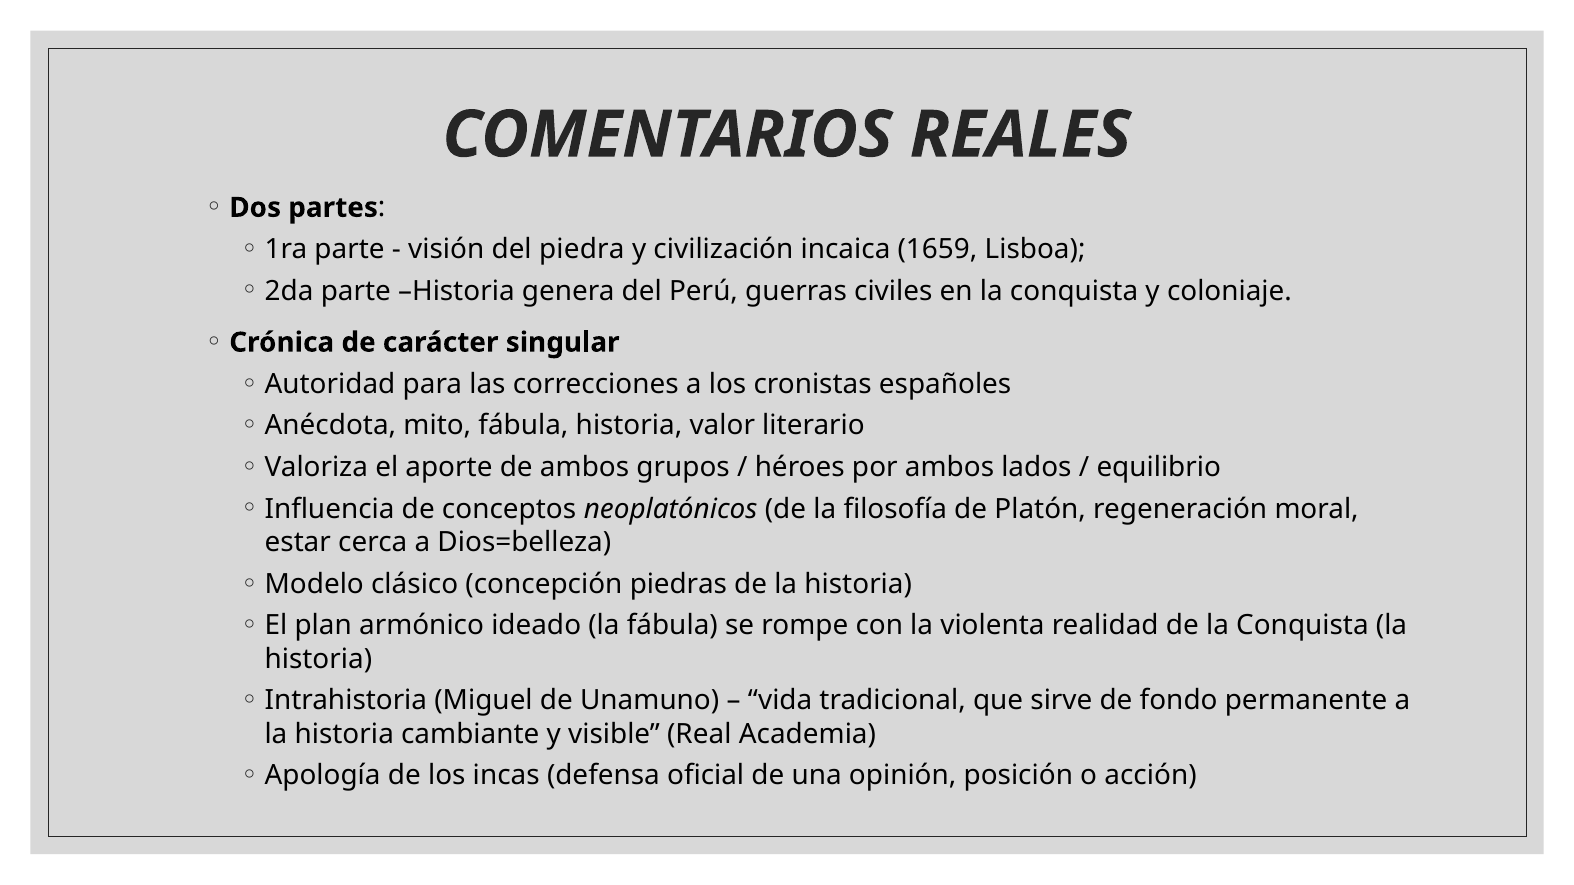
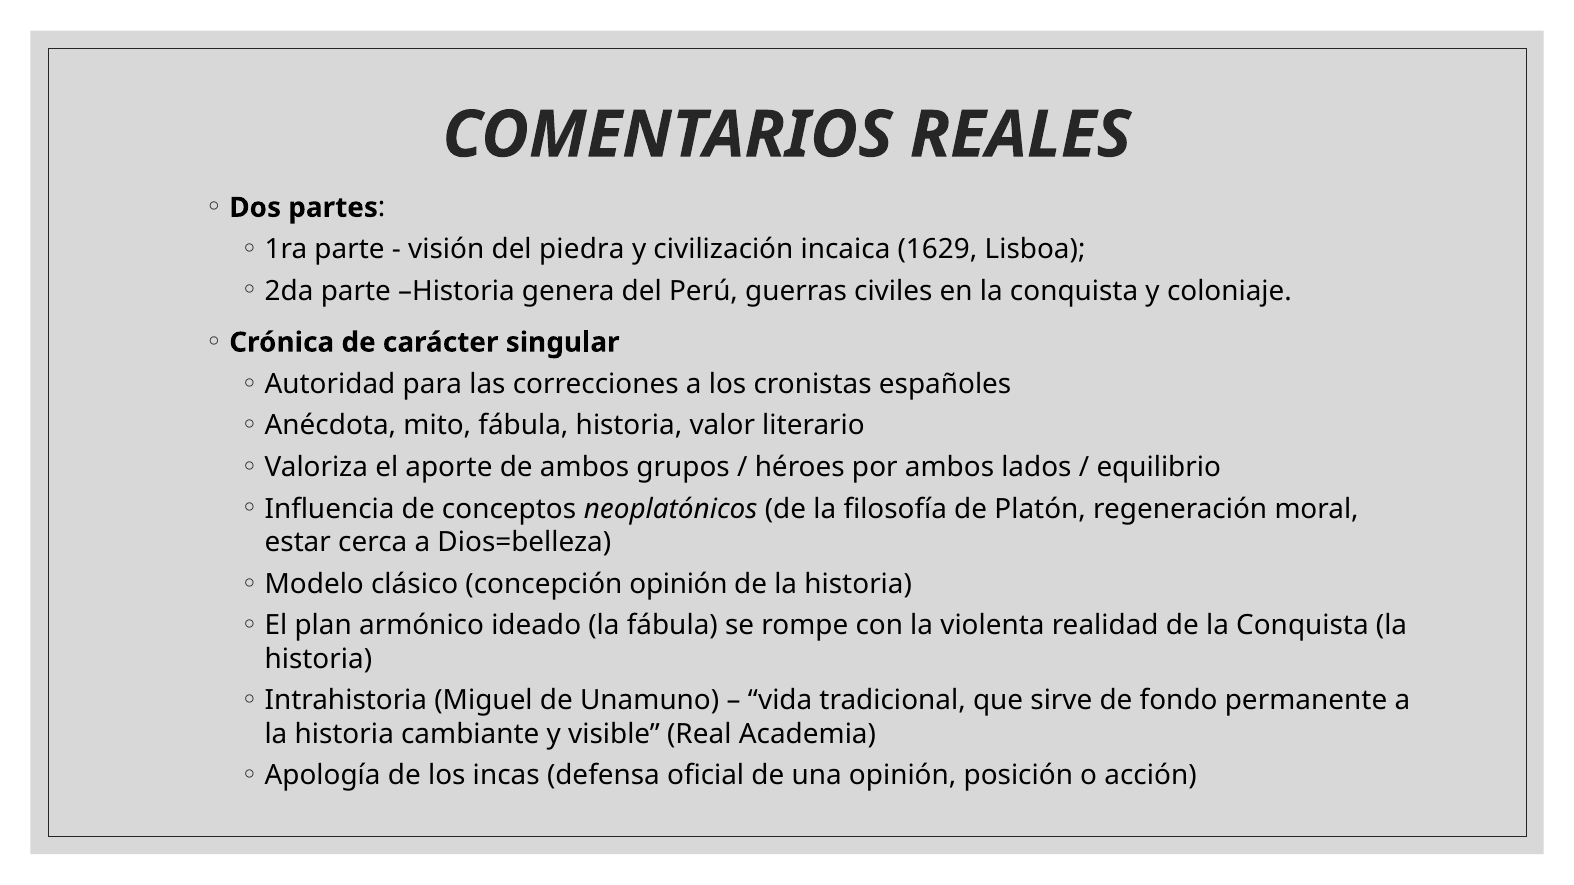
1659: 1659 -> 1629
concepción piedras: piedras -> opinión
